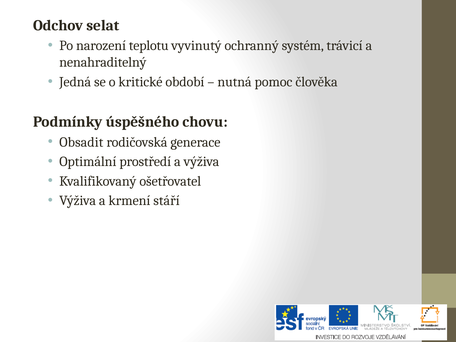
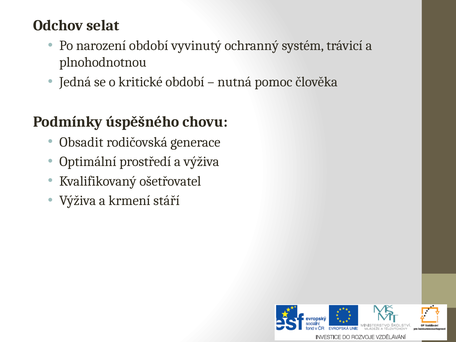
narození teplotu: teplotu -> období
nenahraditelný: nenahraditelný -> plnohodnotnou
